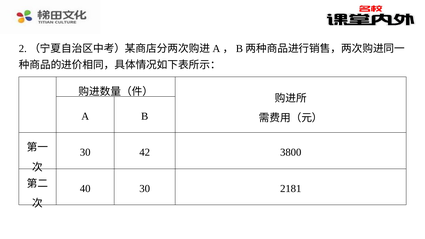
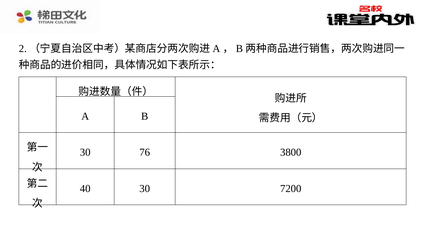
42: 42 -> 76
2181: 2181 -> 7200
